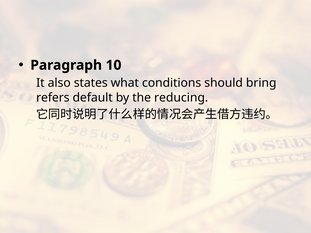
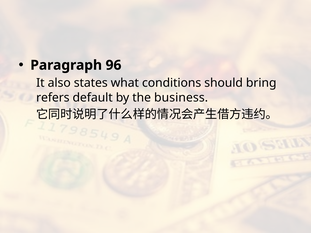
10: 10 -> 96
reducing: reducing -> business
